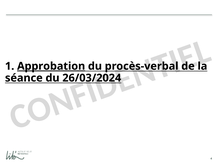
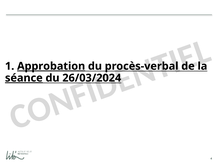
séance underline: none -> present
